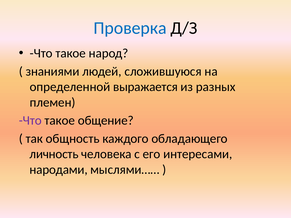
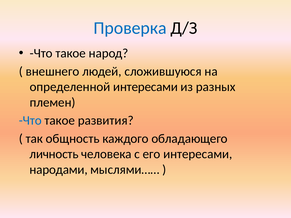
знаниями: знаниями -> внешнего
определенной выражается: выражается -> интересами
Что at (30, 121) colour: purple -> blue
общение: общение -> развития
